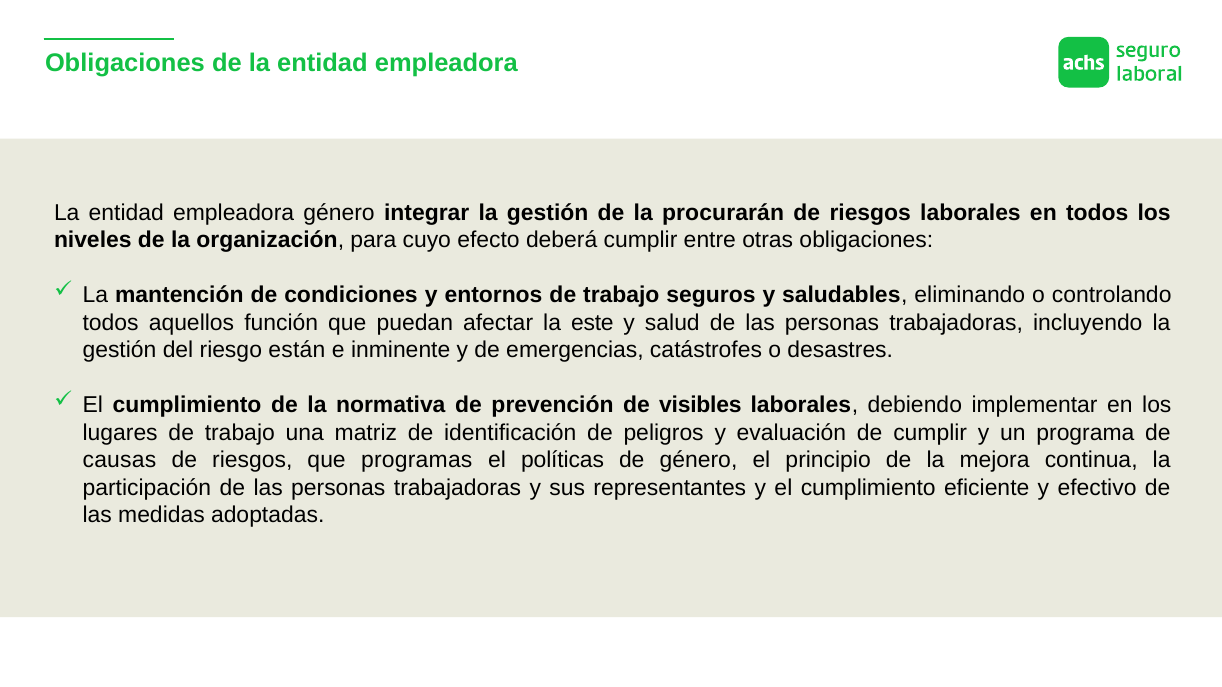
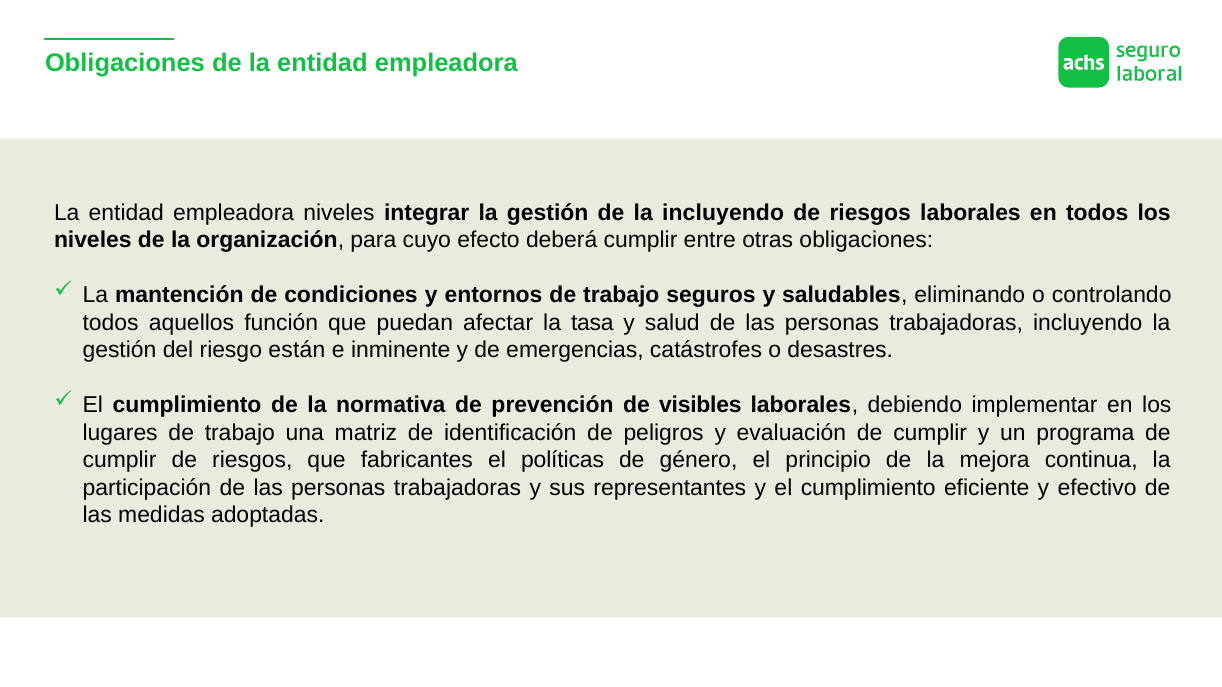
empleadora género: género -> niveles
la procurarán: procurarán -> incluyendo
este: este -> tasa
causas at (119, 460): causas -> cumplir
programas: programas -> fabricantes
